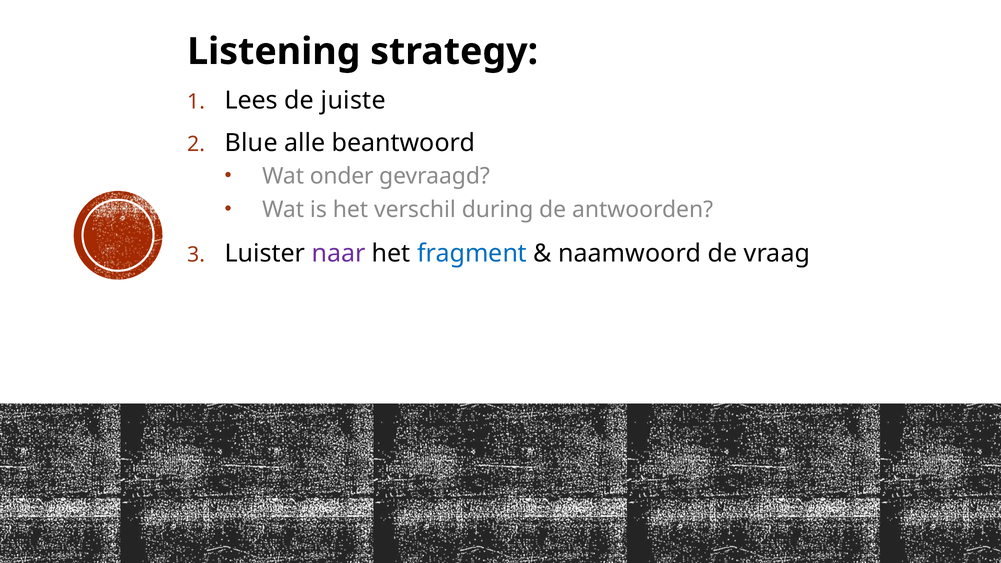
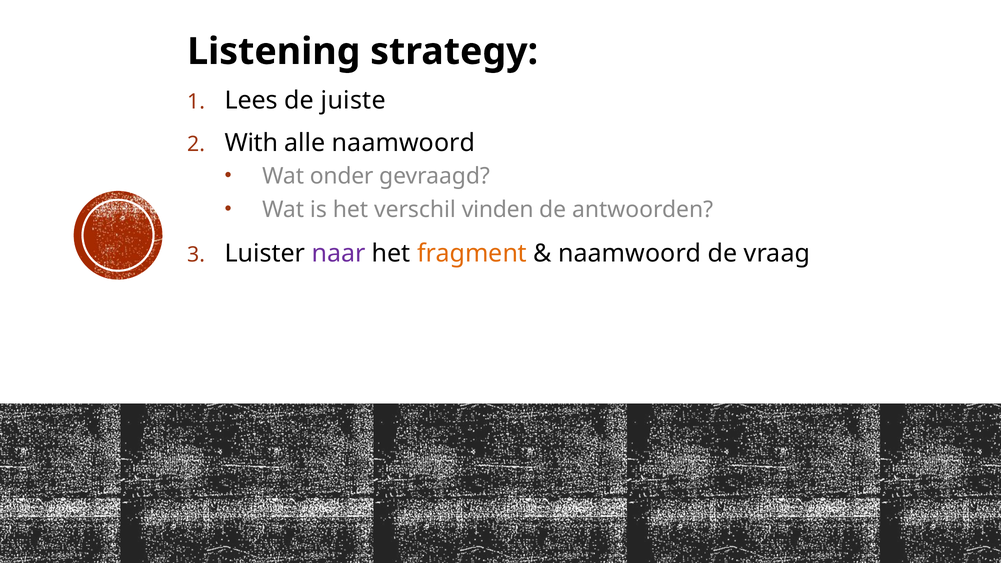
Blue: Blue -> With
alle beantwoord: beantwoord -> naamwoord
during: during -> vinden
fragment colour: blue -> orange
